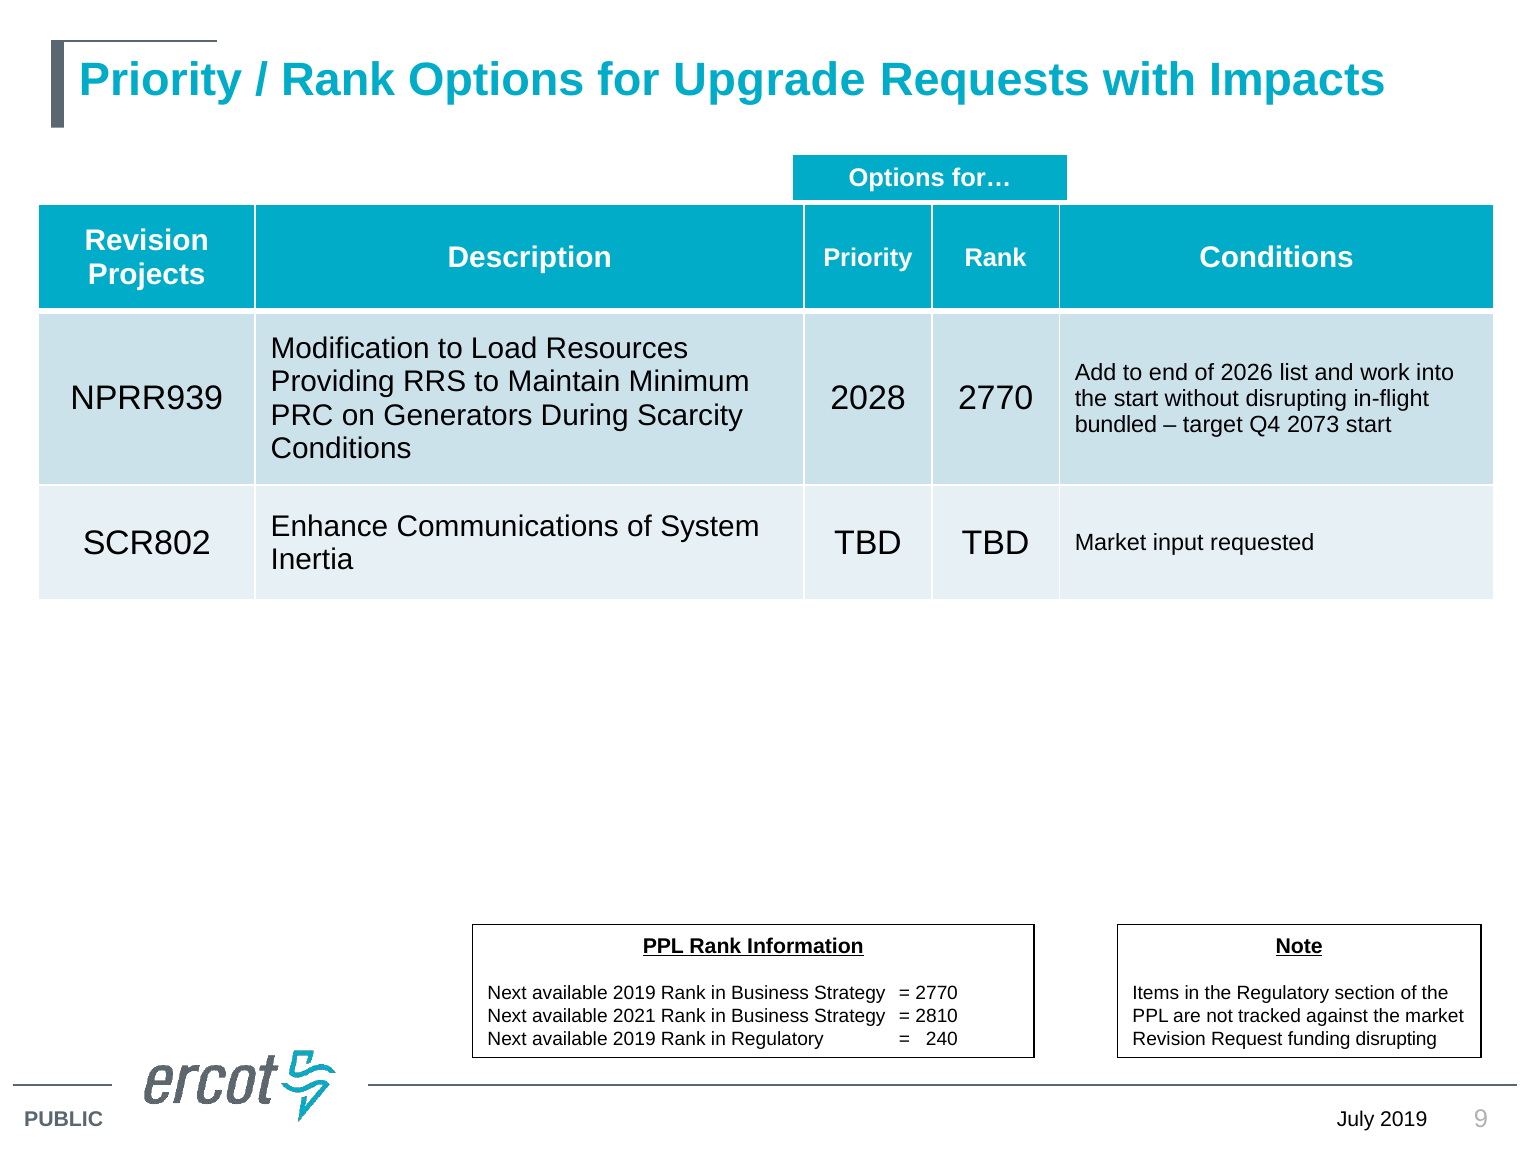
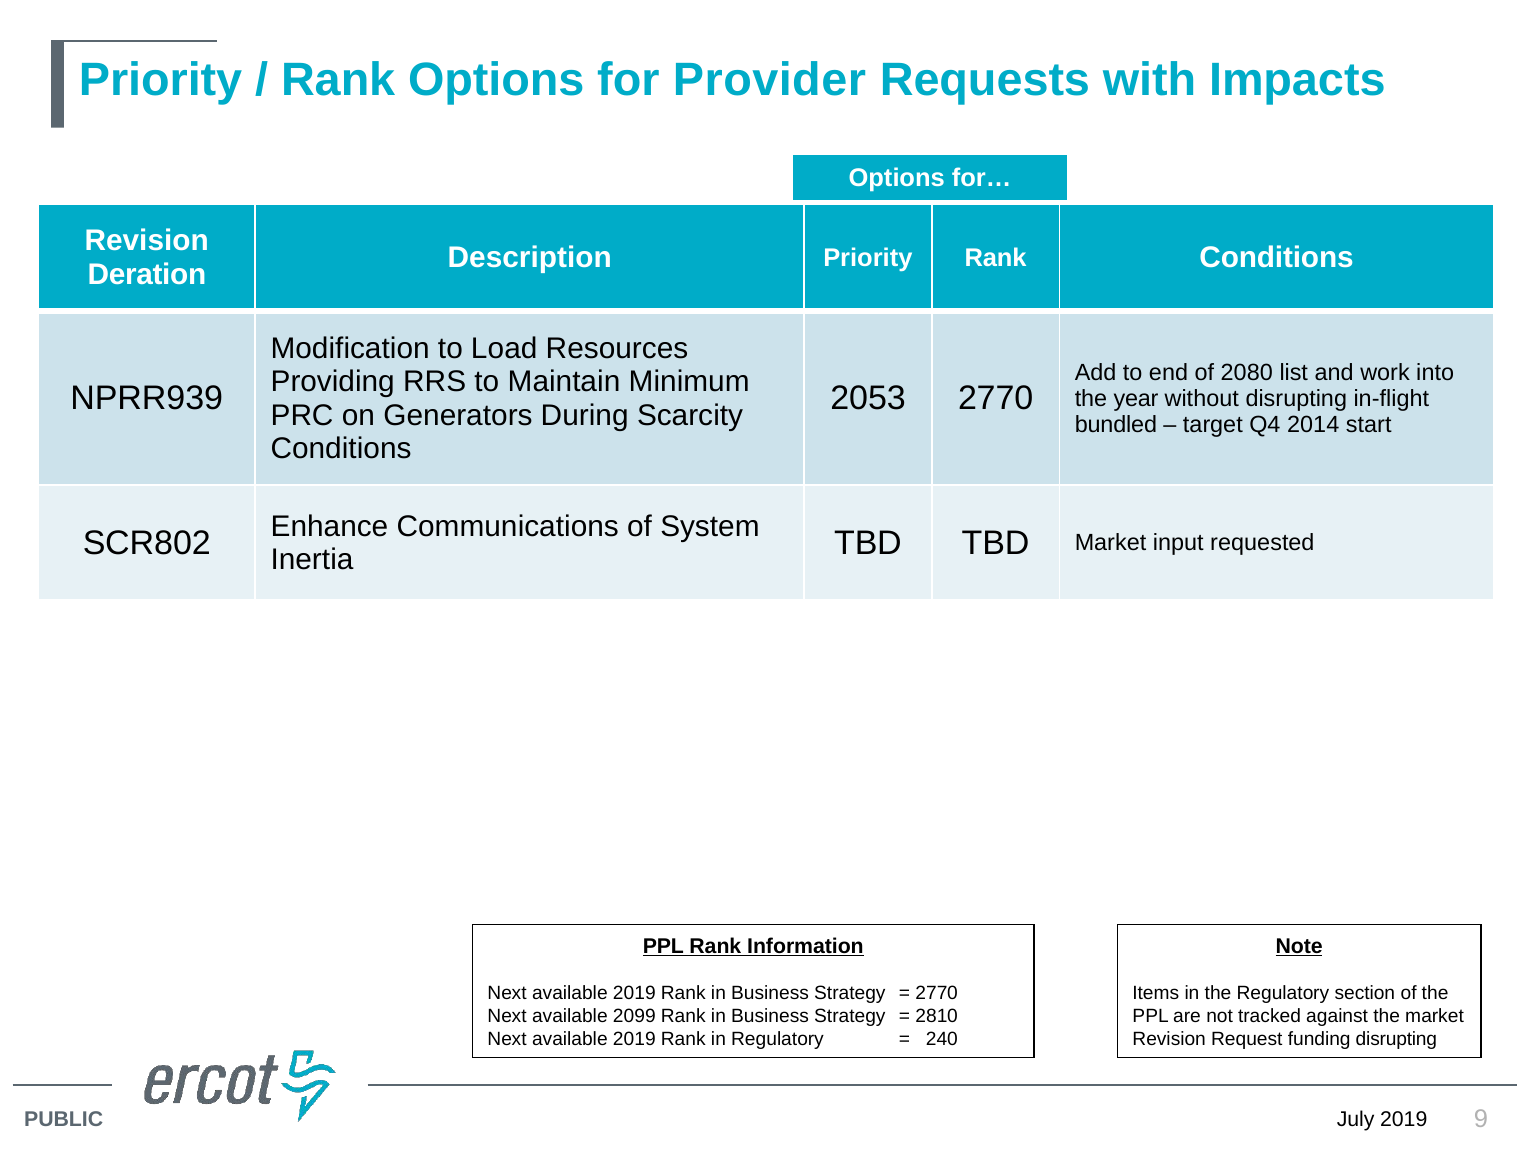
Upgrade: Upgrade -> Provider
Projects: Projects -> Deration
2026: 2026 -> 2080
2028: 2028 -> 2053
the start: start -> year
2073: 2073 -> 2014
2021: 2021 -> 2099
